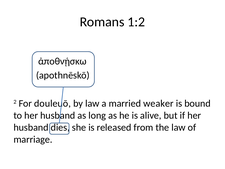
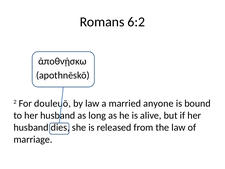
1:2: 1:2 -> 6:2
weaker: weaker -> anyone
